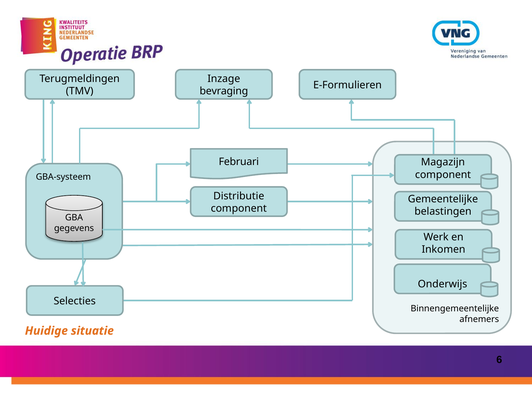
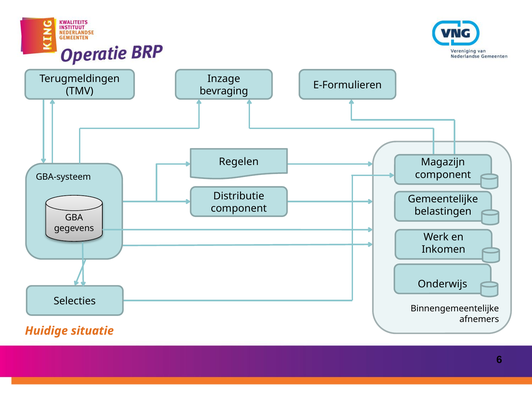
Februari: Februari -> Regelen
